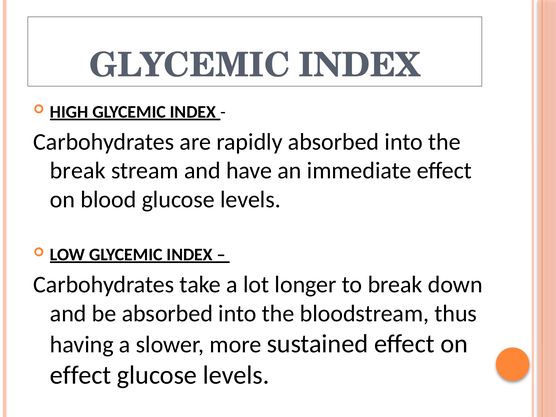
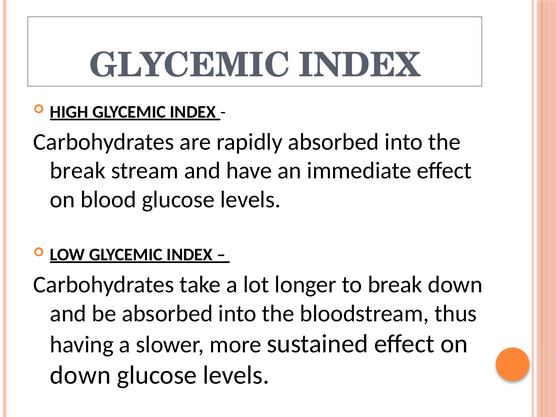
effect at (81, 375): effect -> down
